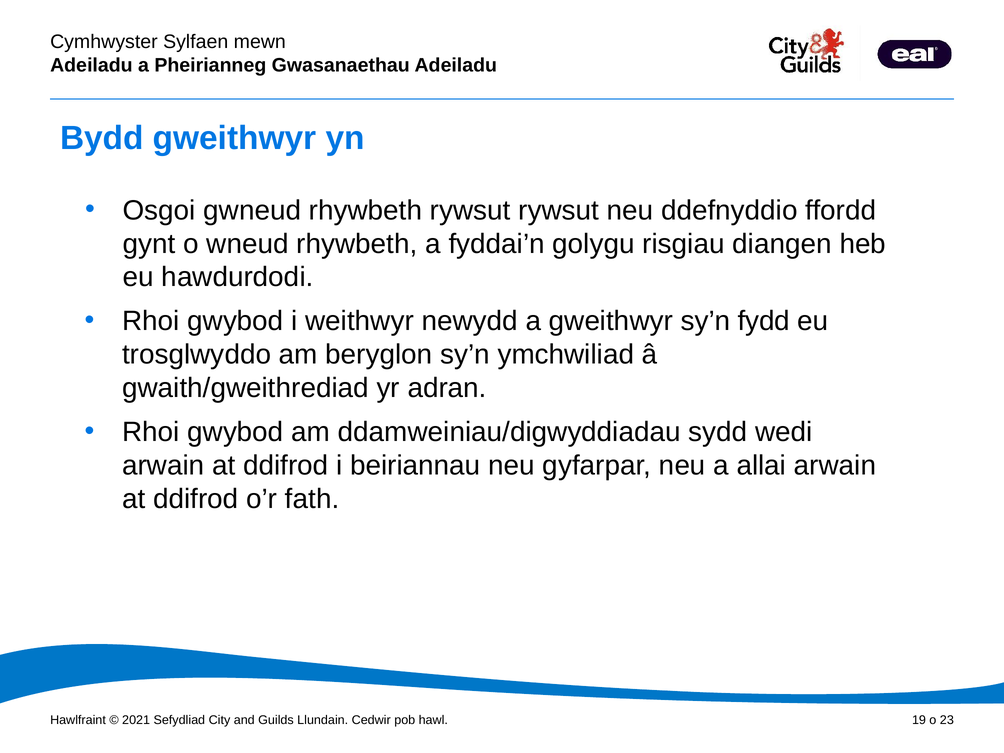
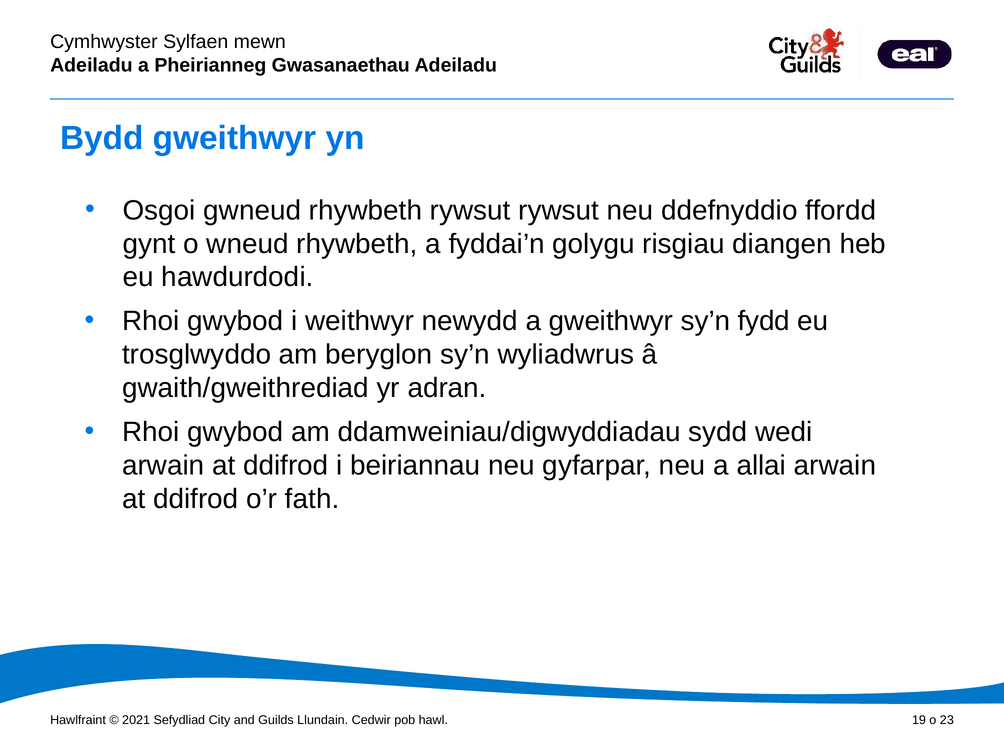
ymchwiliad: ymchwiliad -> wyliadwrus
